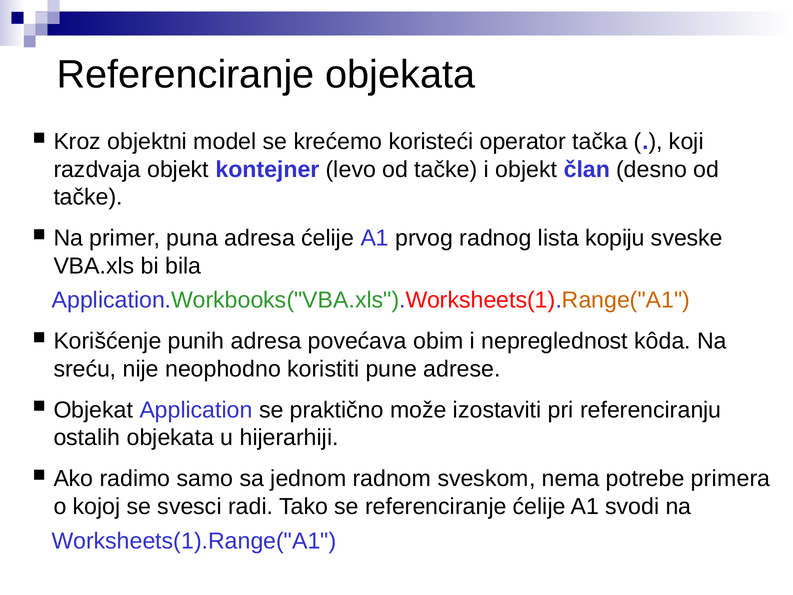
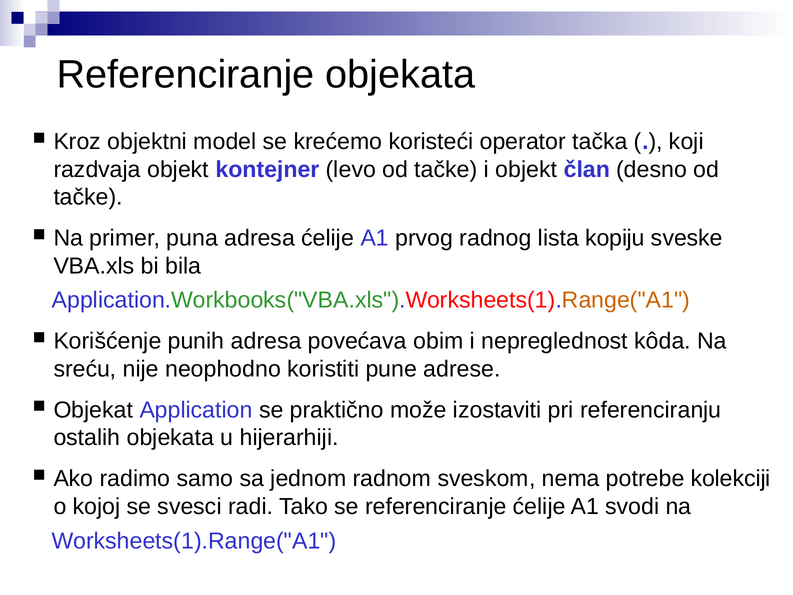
primera: primera -> kolekciji
